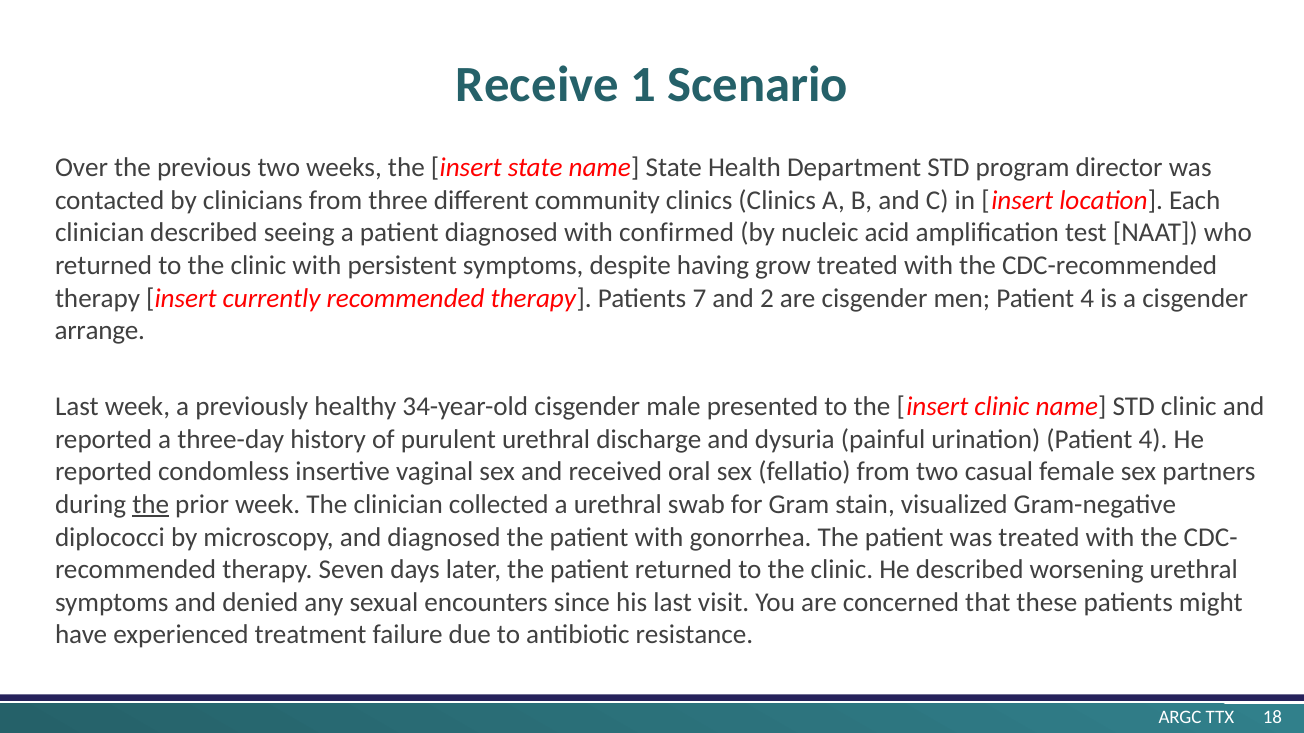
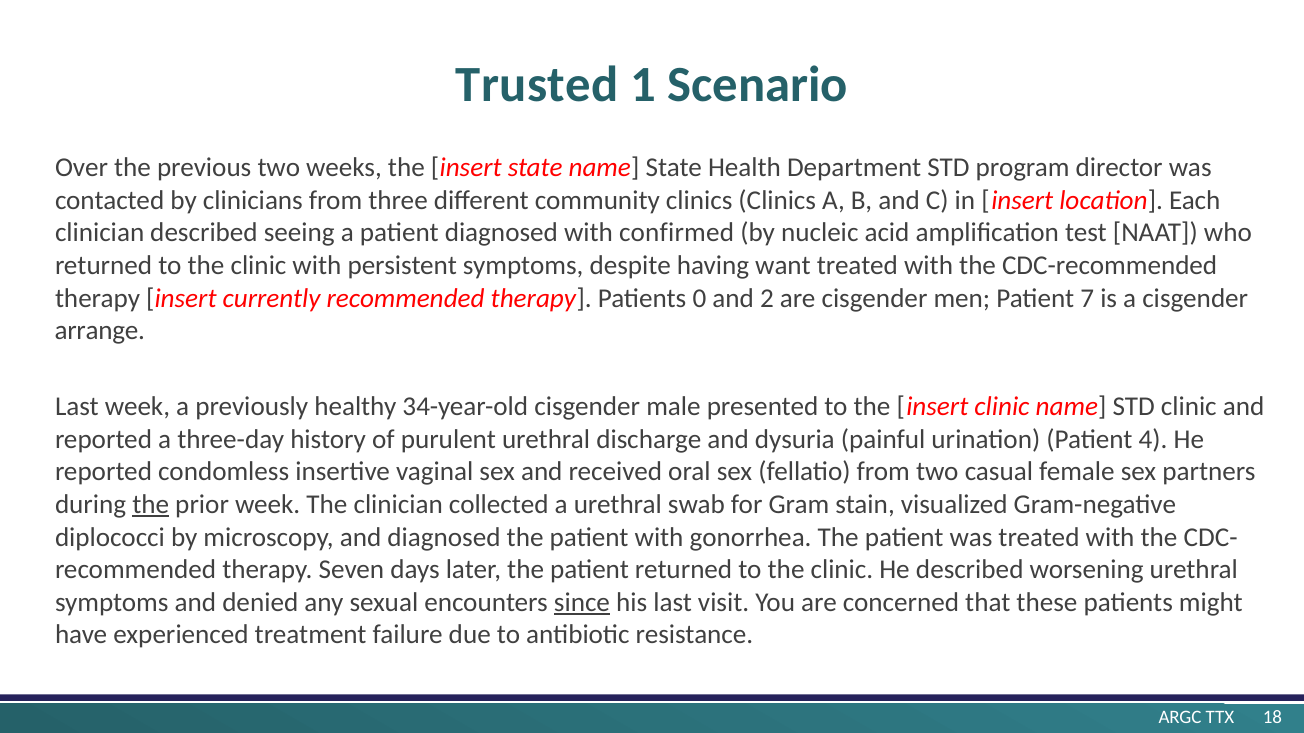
Receive: Receive -> Trusted
grow: grow -> want
7: 7 -> 0
men Patient 4: 4 -> 7
since underline: none -> present
